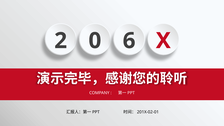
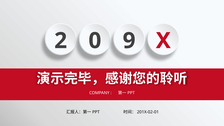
6: 6 -> 9
